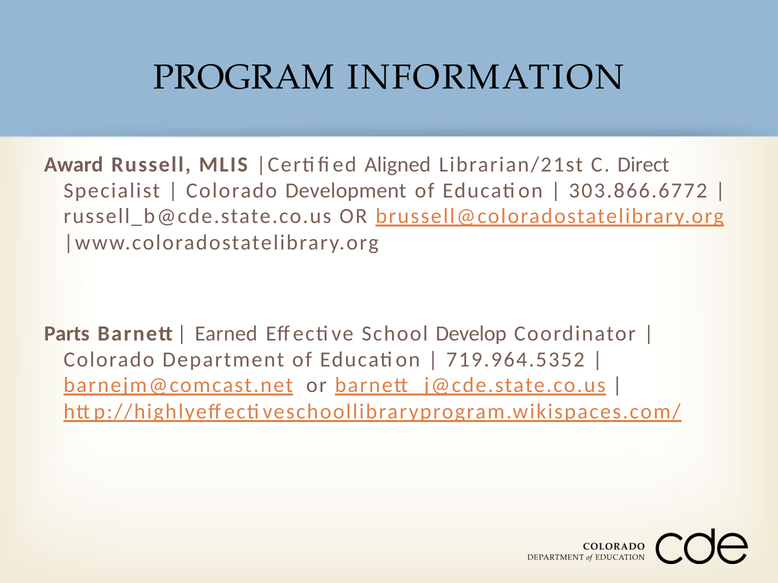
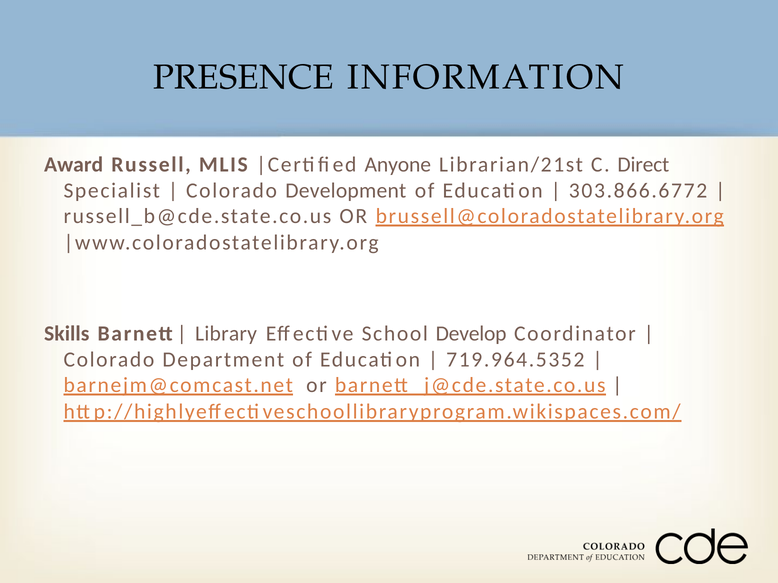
PROGRAM: PROGRAM -> PRESENCE
Aligned: Aligned -> Anyone
Parts: Parts -> Skills
Earned: Earned -> Library
